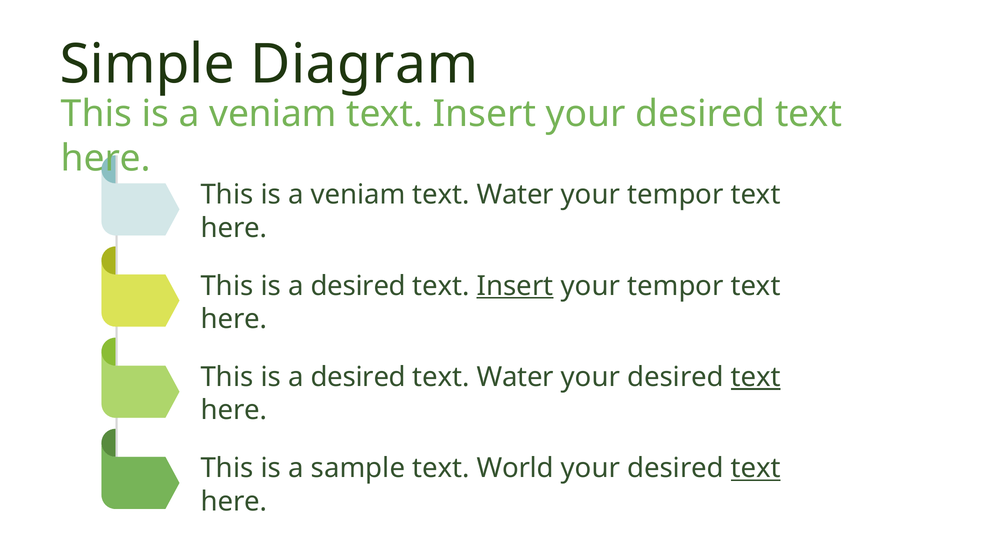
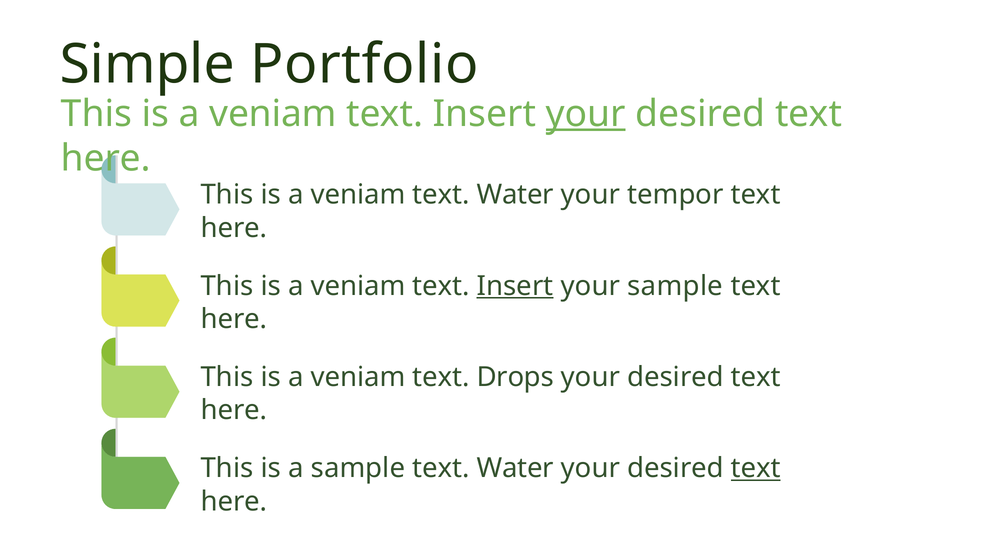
Diagram: Diagram -> Portfolio
your at (586, 114) underline: none -> present
desired at (358, 286): desired -> veniam
tempor at (675, 286): tempor -> sample
desired at (358, 377): desired -> veniam
Water at (515, 377): Water -> Drops
text at (756, 377) underline: present -> none
sample text World: World -> Water
